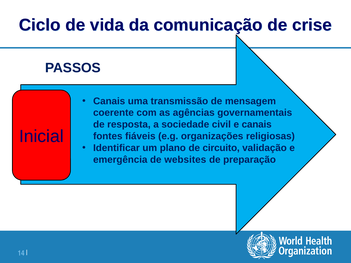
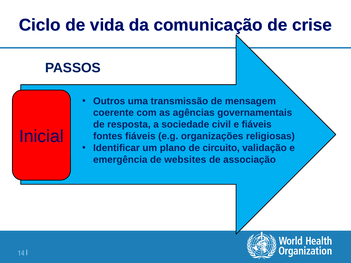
Canais at (109, 101): Canais -> Outros
e canais: canais -> fiáveis
preparação: preparação -> associação
